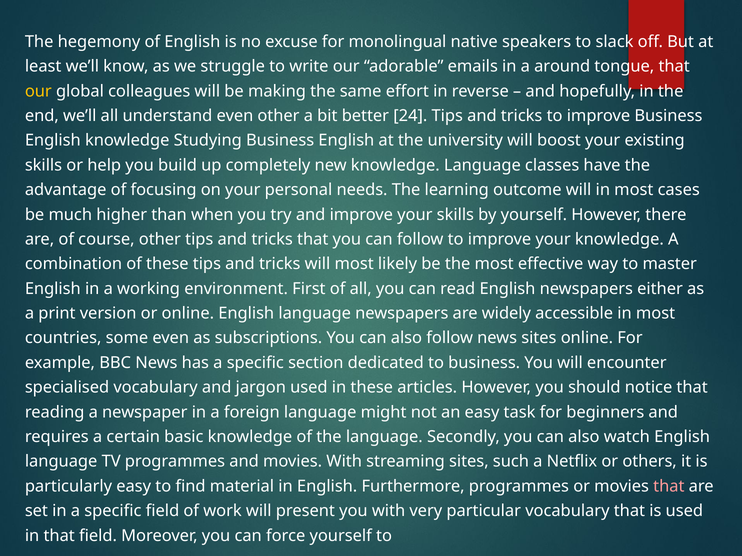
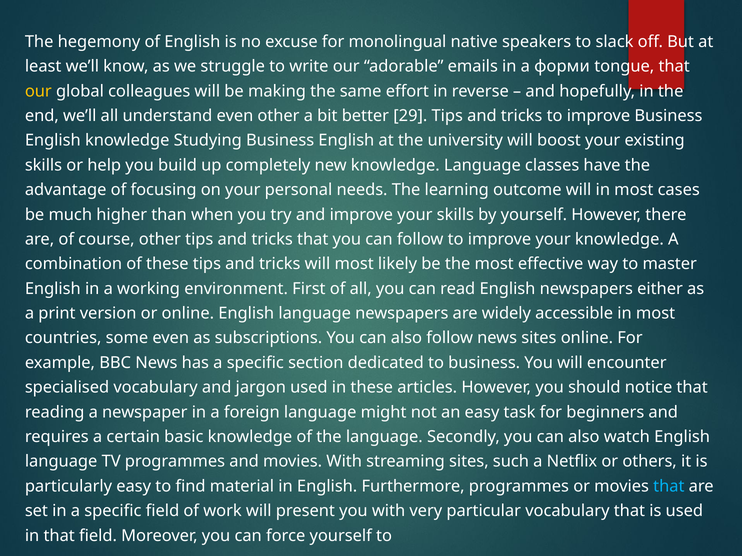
around: around -> форми
24: 24 -> 29
that at (669, 487) colour: pink -> light blue
